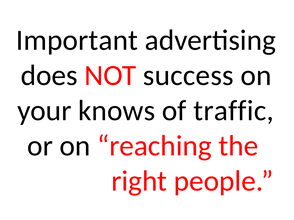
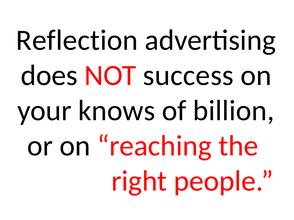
Important: Important -> Reflection
traffic: traffic -> billion
